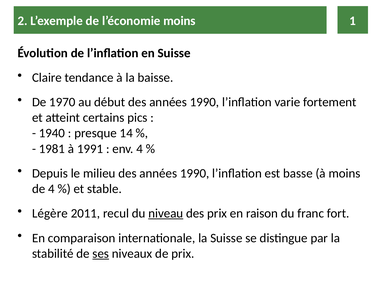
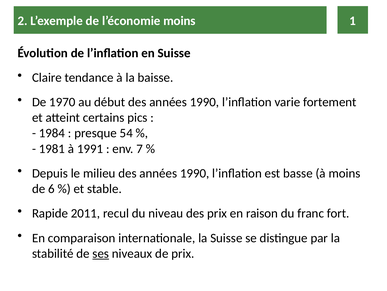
1940: 1940 -> 1984
14: 14 -> 54
env 4: 4 -> 7
de 4: 4 -> 6
Légère: Légère -> Rapide
niveau underline: present -> none
